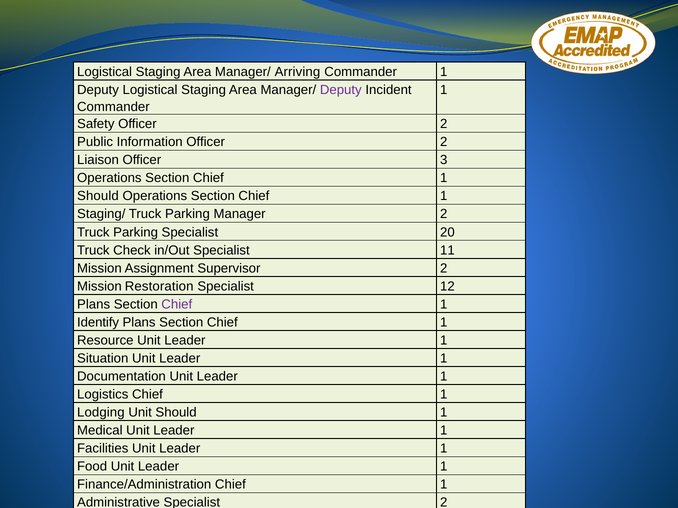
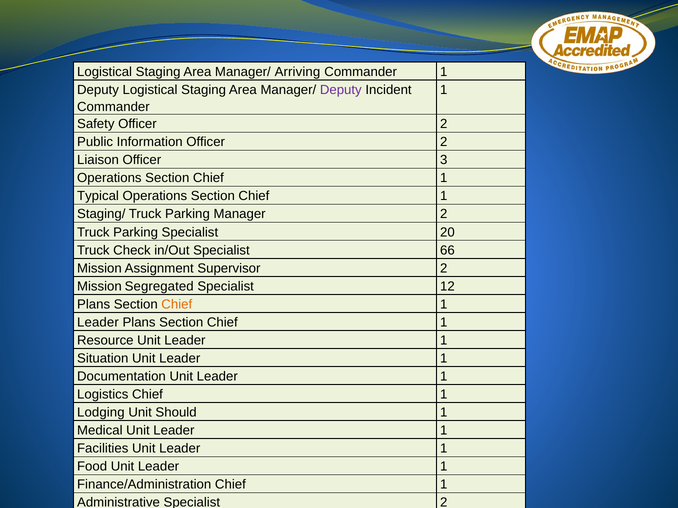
Should at (98, 196): Should -> Typical
11: 11 -> 66
Restoration: Restoration -> Segregated
Chief at (177, 305) colour: purple -> orange
Identify at (98, 323): Identify -> Leader
